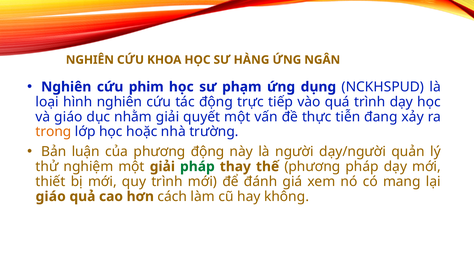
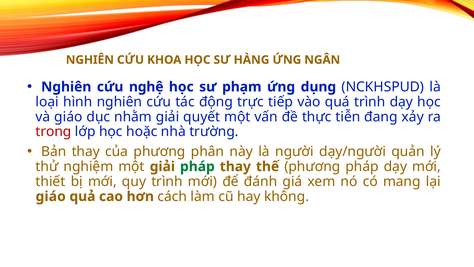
phim: phim -> nghệ
trong colour: orange -> red
Bản luận: luận -> thay
phương động: động -> phân
